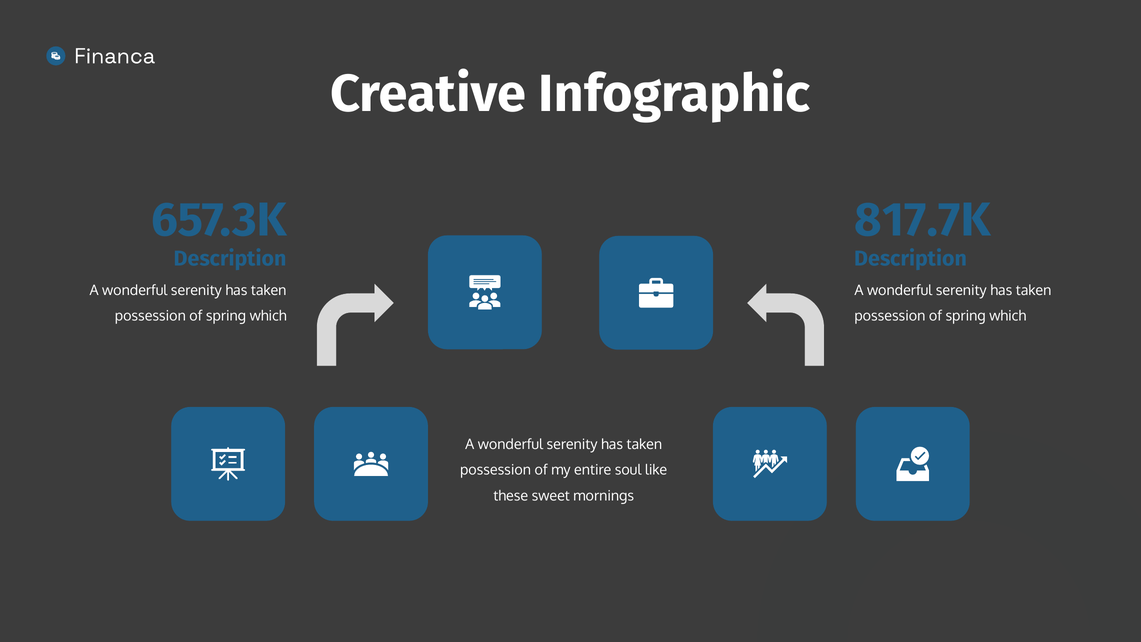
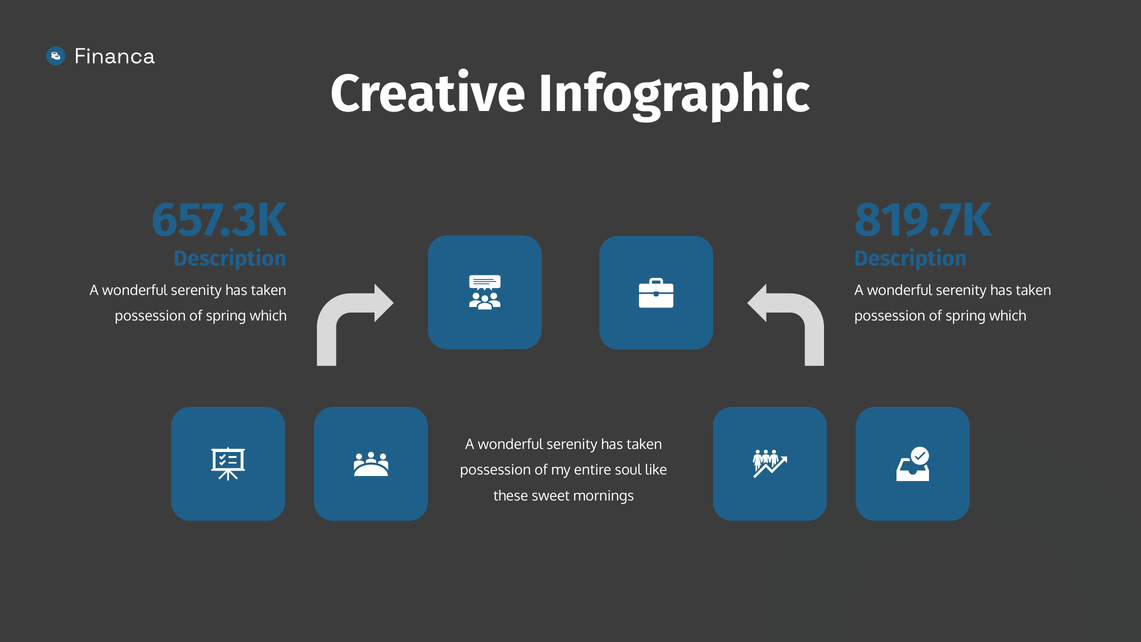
817.7K: 817.7K -> 819.7K
